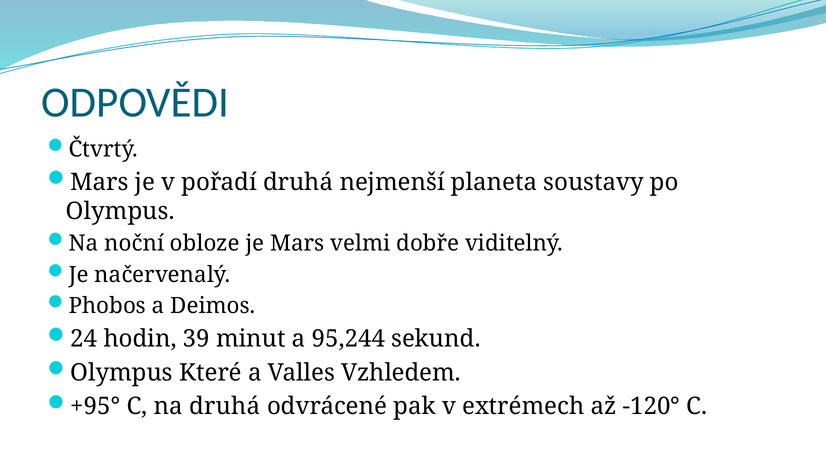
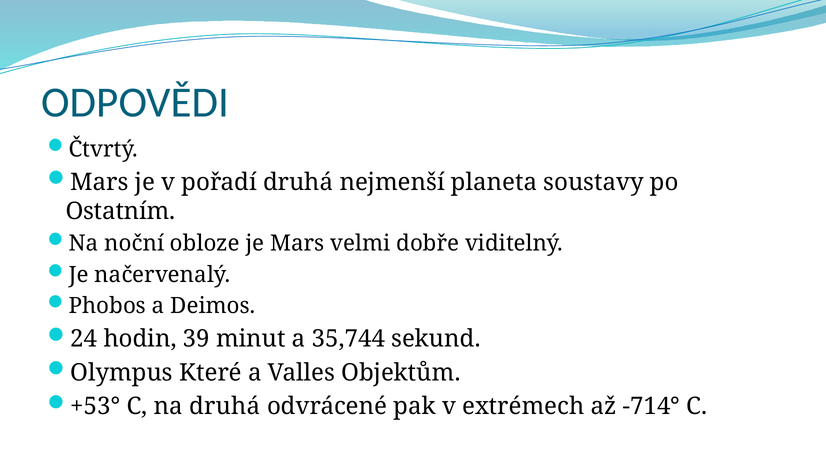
Olympus at (120, 211): Olympus -> Ostatním
95,244: 95,244 -> 35,744
Vzhledem: Vzhledem -> Objektům
+95°: +95° -> +53°
-120°: -120° -> -714°
